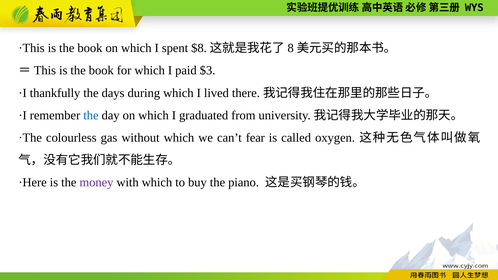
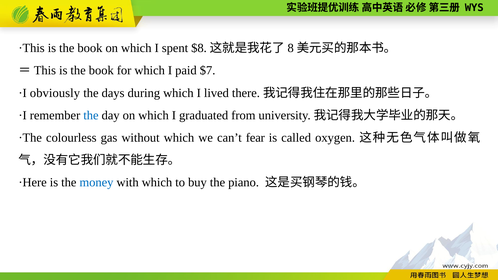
$3: $3 -> $7
thankfully: thankfully -> obviously
money colour: purple -> blue
